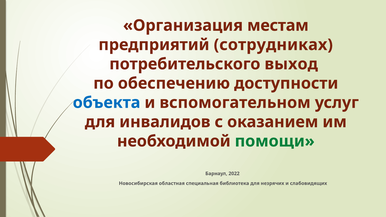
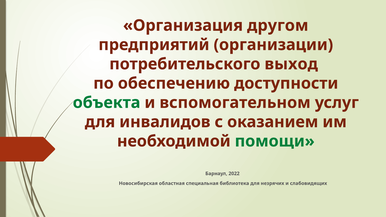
местам: местам -> другом
сотрудниках: сотрудниках -> организации
объекта colour: blue -> green
